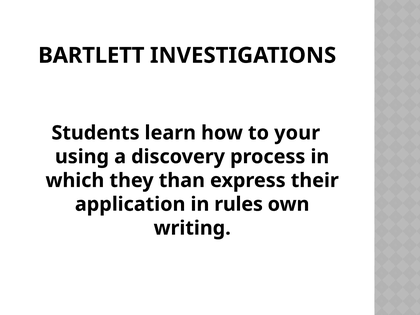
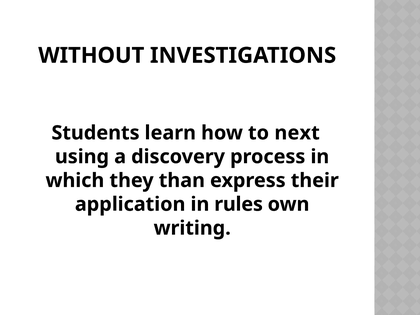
BARTLETT: BARTLETT -> WITHOUT
your: your -> next
